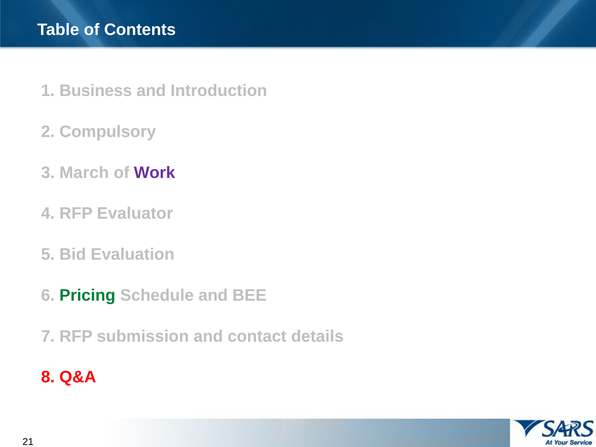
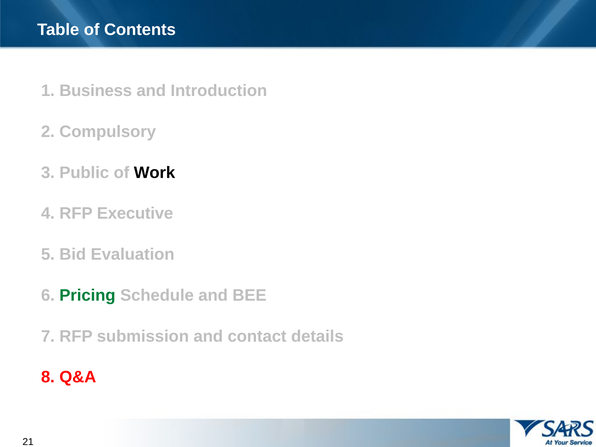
March: March -> Public
Work colour: purple -> black
Evaluator: Evaluator -> Executive
